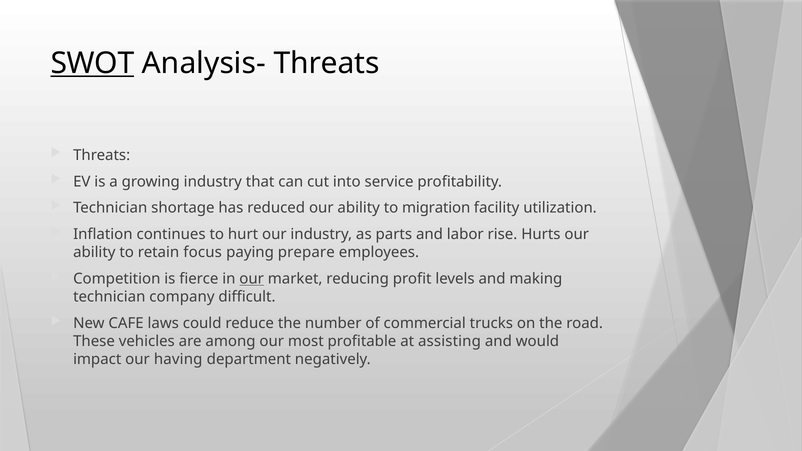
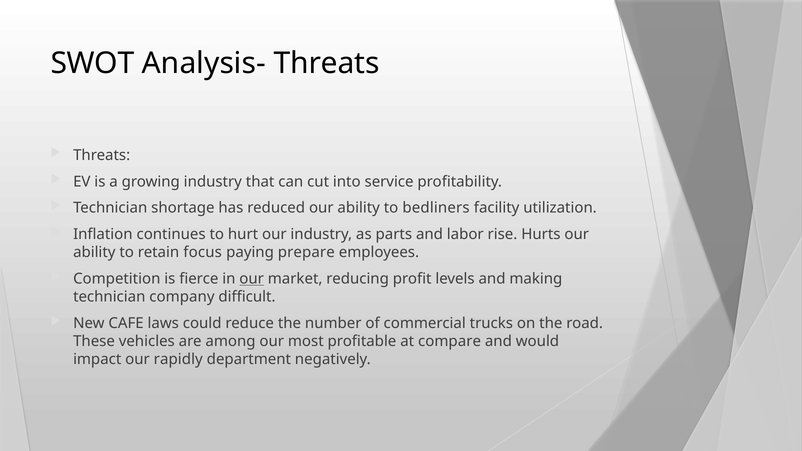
SWOT underline: present -> none
migration: migration -> bedliners
assisting: assisting -> compare
having: having -> rapidly
